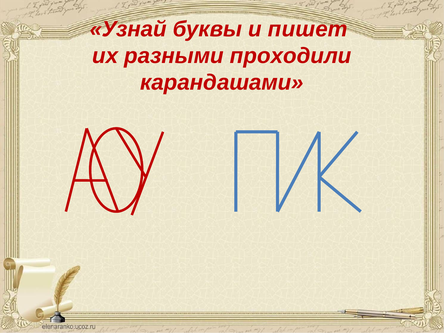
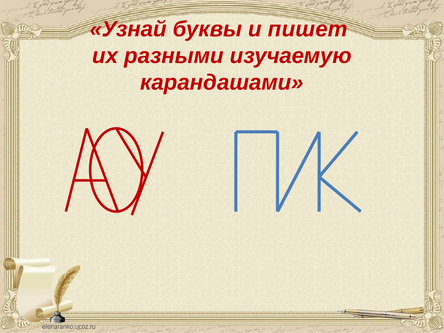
проходили: проходили -> изучаемую
